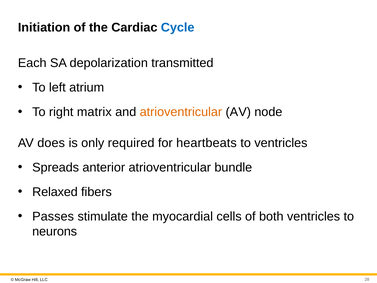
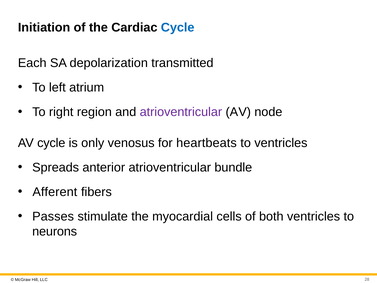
matrix: matrix -> region
atrioventricular at (181, 112) colour: orange -> purple
AV does: does -> cycle
required: required -> venosus
Relaxed: Relaxed -> Afferent
